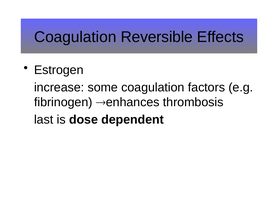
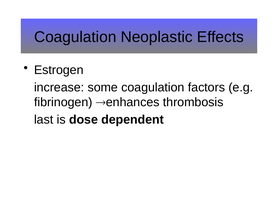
Reversible: Reversible -> Neoplastic
